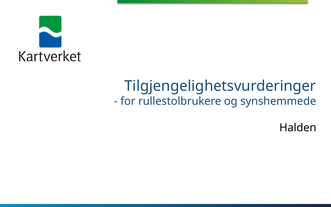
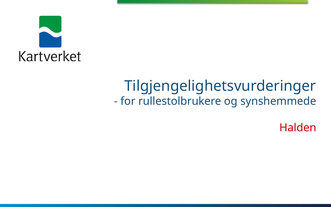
Halden colour: black -> red
